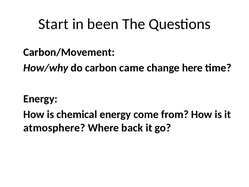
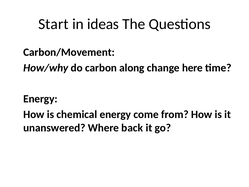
been: been -> ideas
came: came -> along
atmosphere: atmosphere -> unanswered
